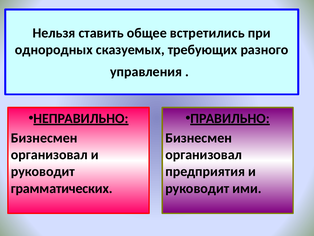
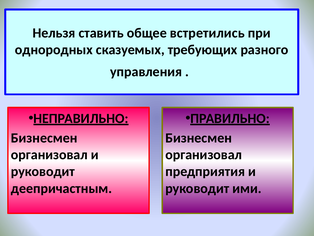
грамматических: грамматических -> деепричастным
